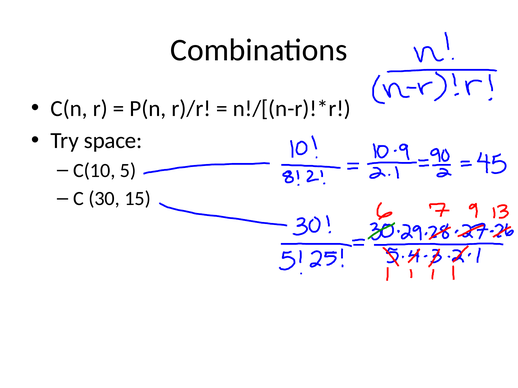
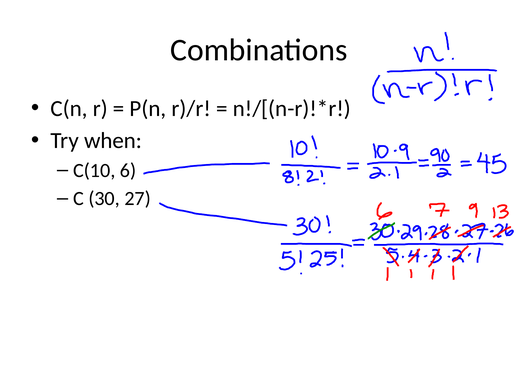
space: space -> when
5: 5 -> 6
15: 15 -> 27
